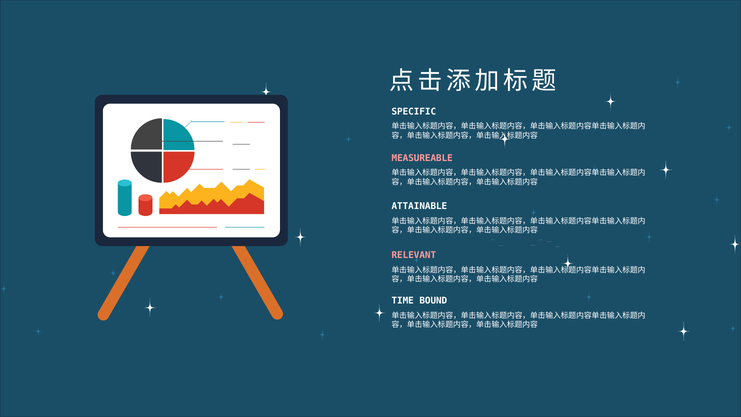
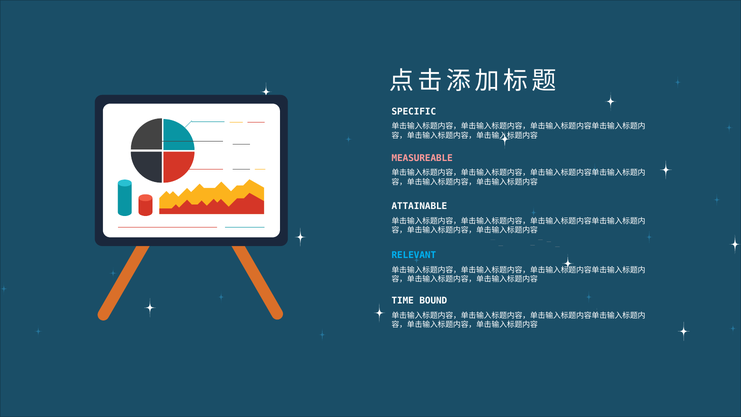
RELEVANT colour: pink -> light blue
